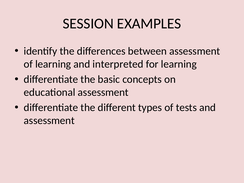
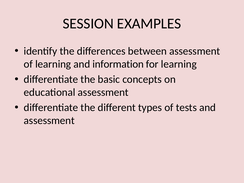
interpreted: interpreted -> information
